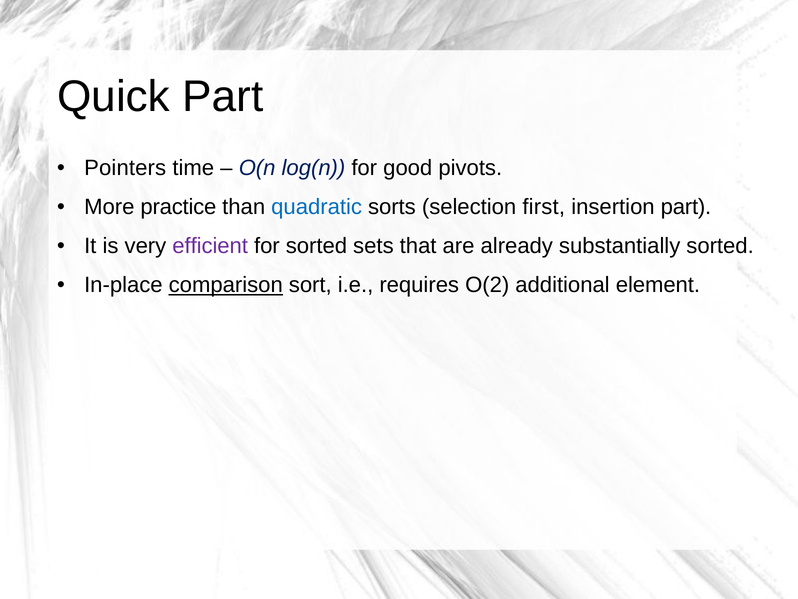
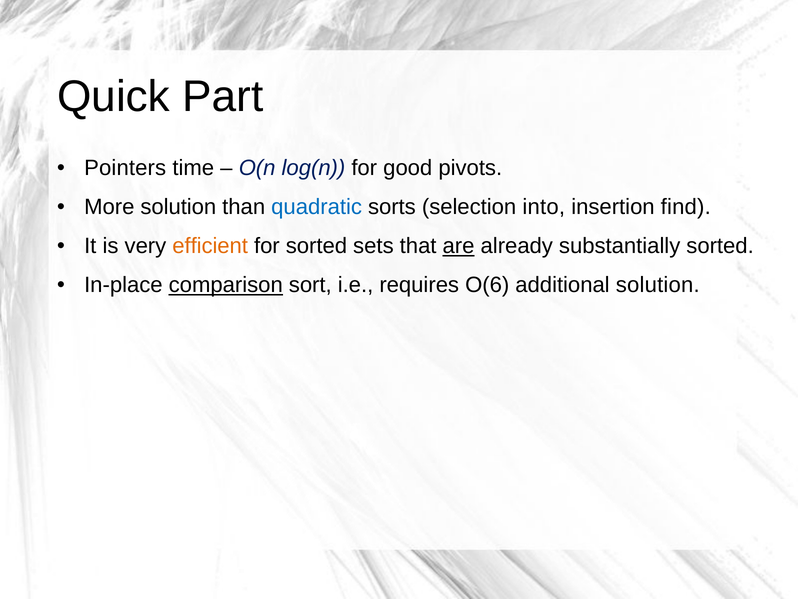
More practice: practice -> solution
first: first -> into
insertion part: part -> find
efficient colour: purple -> orange
are underline: none -> present
O(2: O(2 -> O(6
additional element: element -> solution
